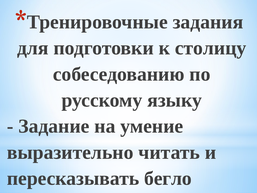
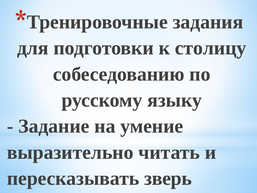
бегло: бегло -> зверь
